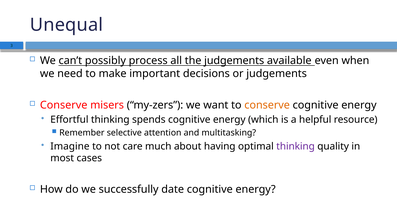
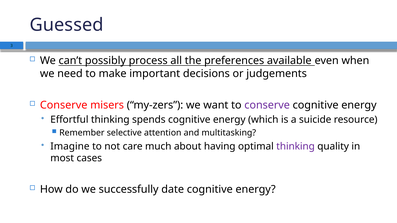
Unequal: Unequal -> Guessed
the judgements: judgements -> preferences
conserve at (267, 105) colour: orange -> purple
helpful: helpful -> suicide
